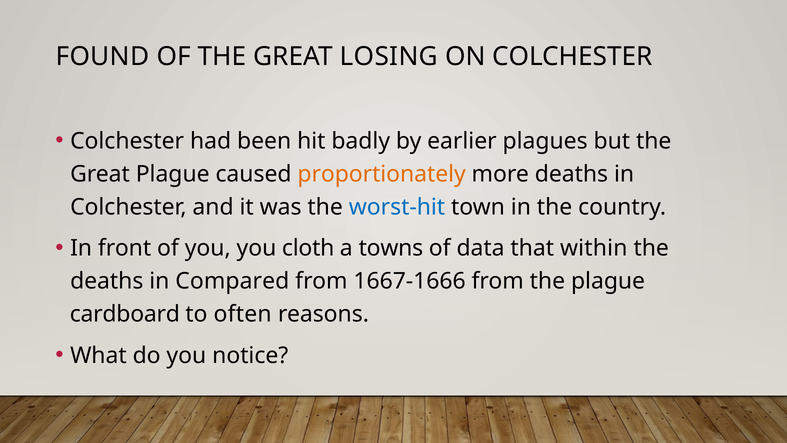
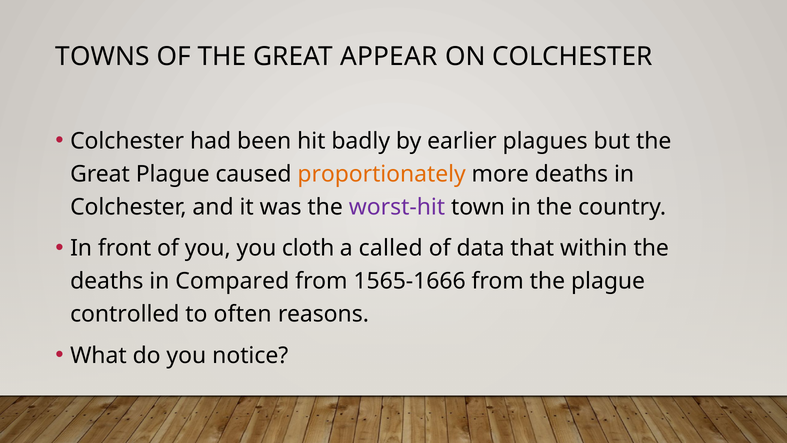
FOUND: FOUND -> TOWNS
LOSING: LOSING -> APPEAR
worst-hit colour: blue -> purple
towns: towns -> called
1667-1666: 1667-1666 -> 1565-1666
cardboard: cardboard -> controlled
